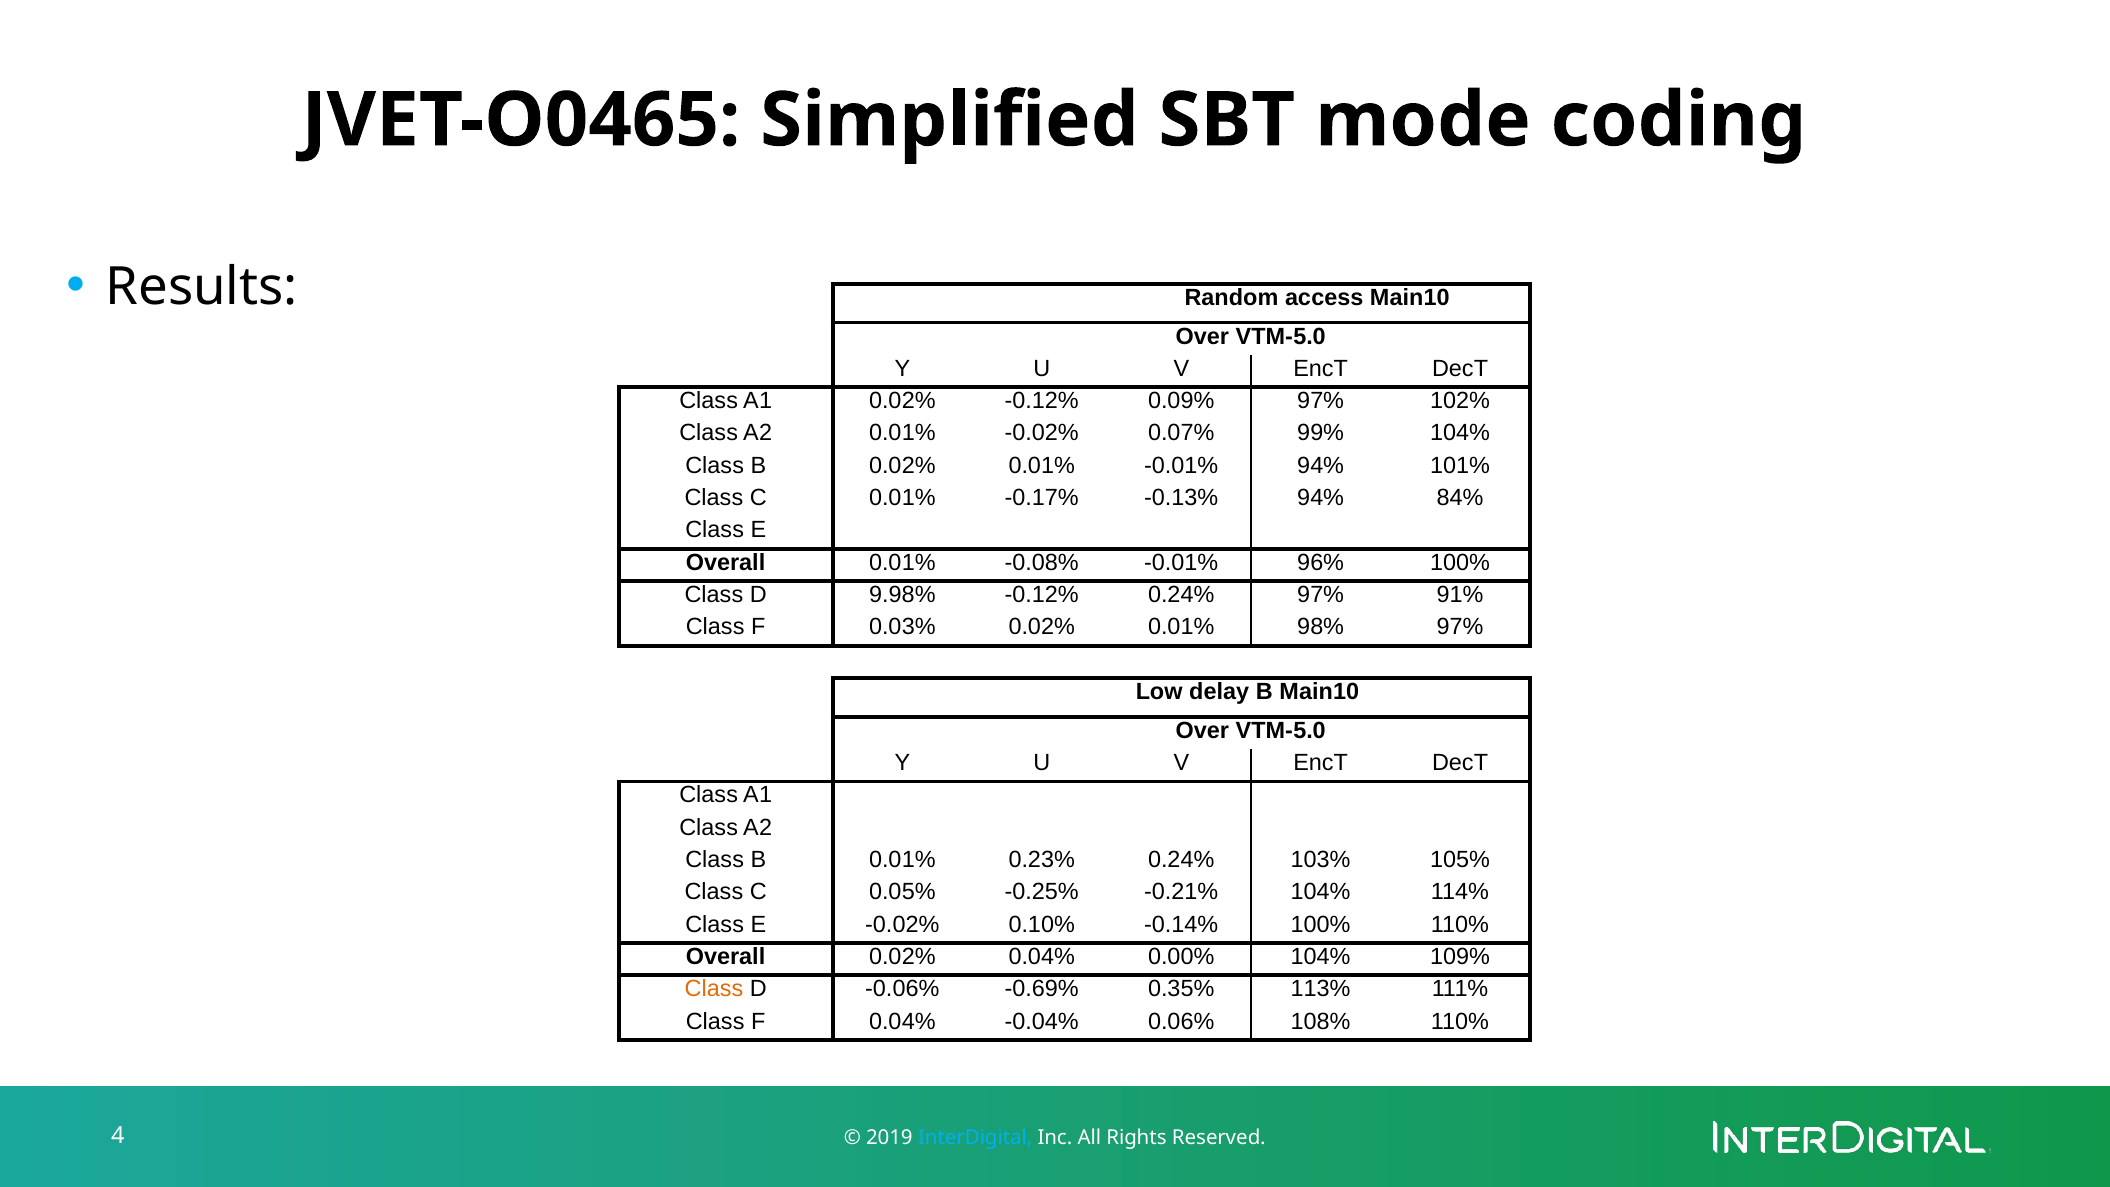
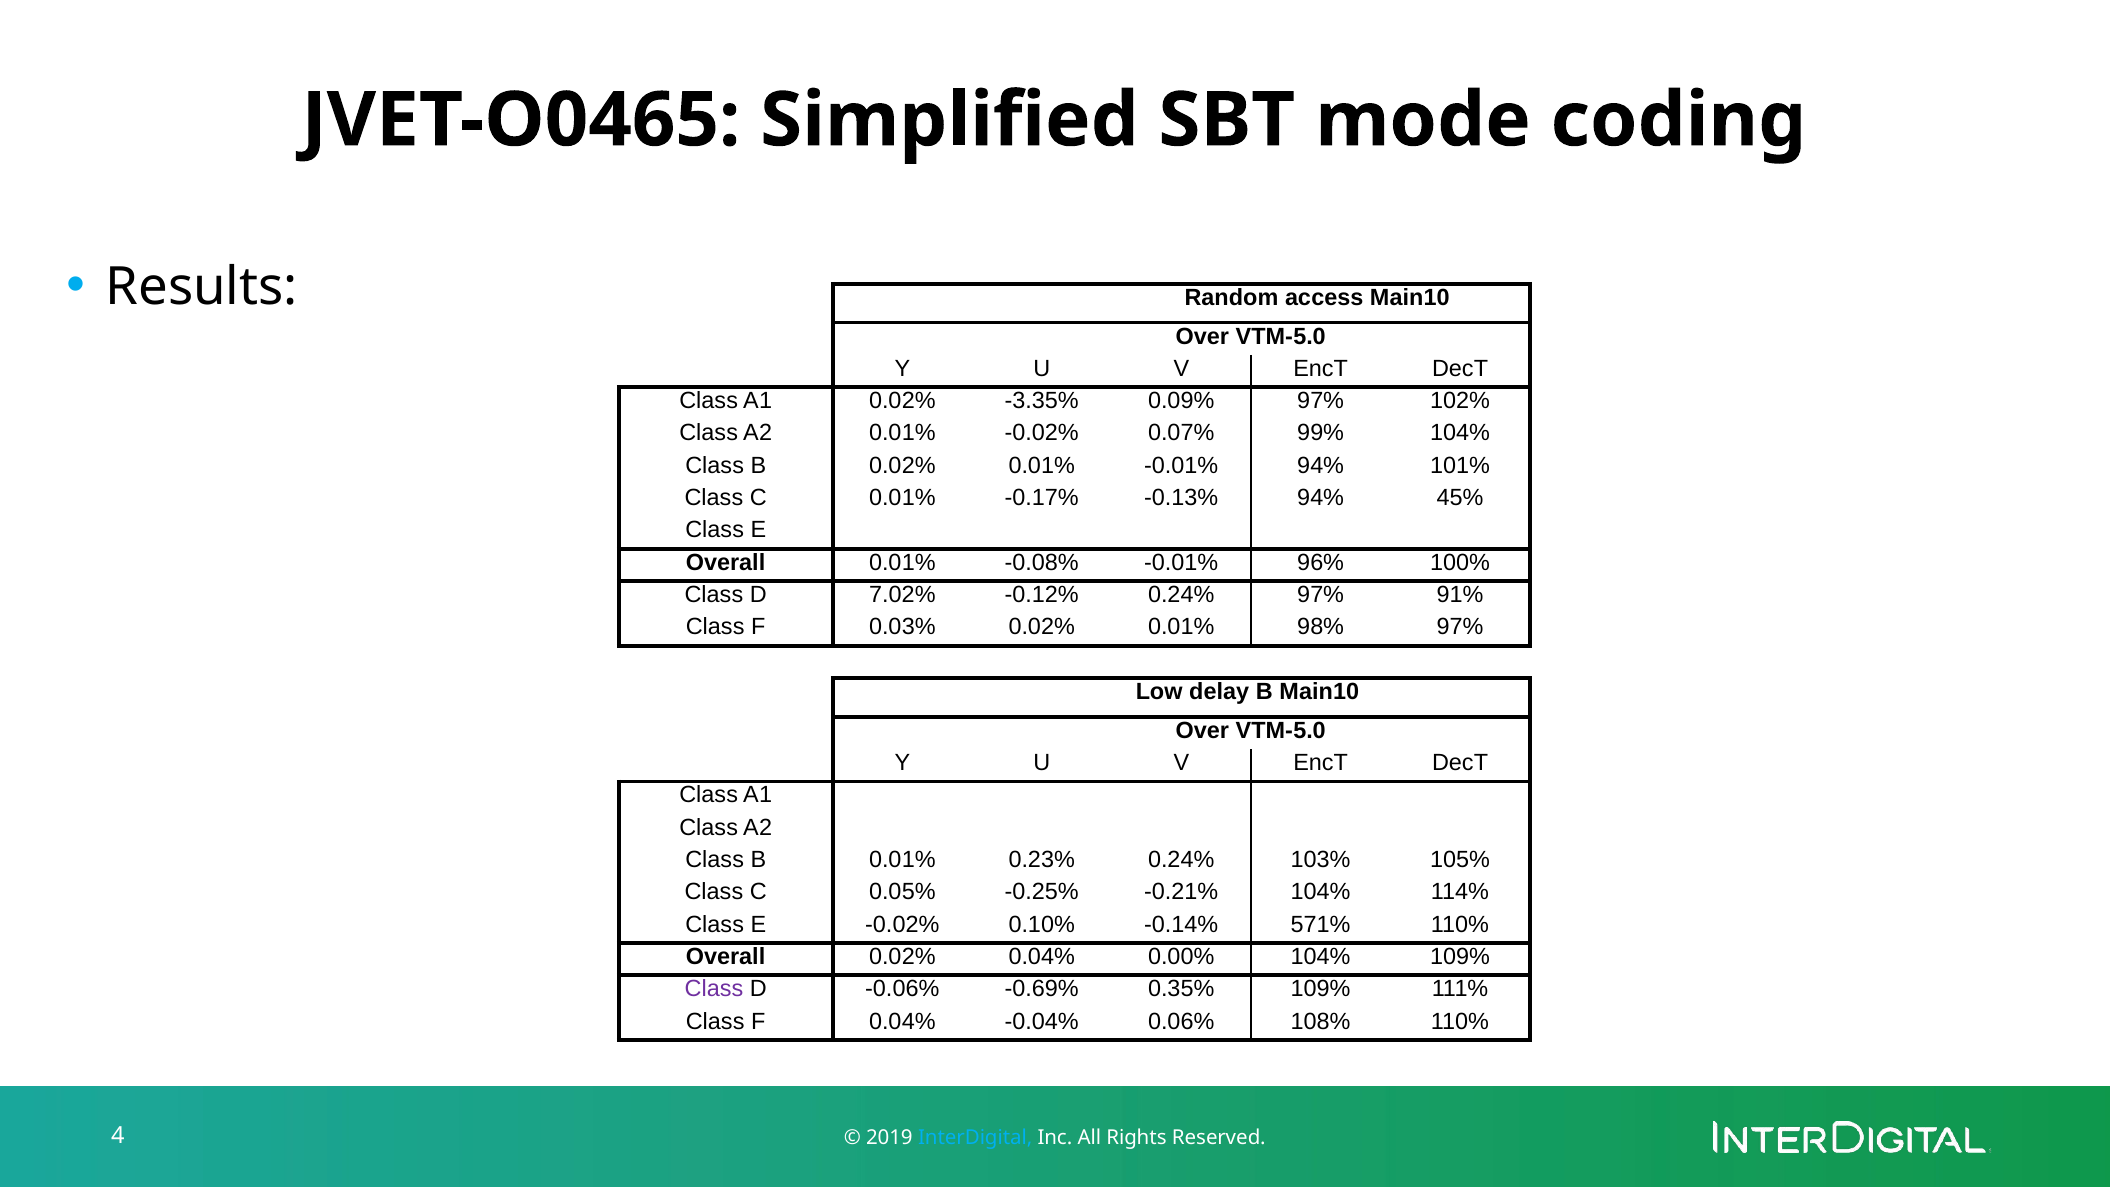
0.02% -0.12%: -0.12% -> -3.35%
84%: 84% -> 45%
9.98%: 9.98% -> 7.02%
-0.14% 100%: 100% -> 571%
Class at (714, 989) colour: orange -> purple
0.35% 113%: 113% -> 109%
